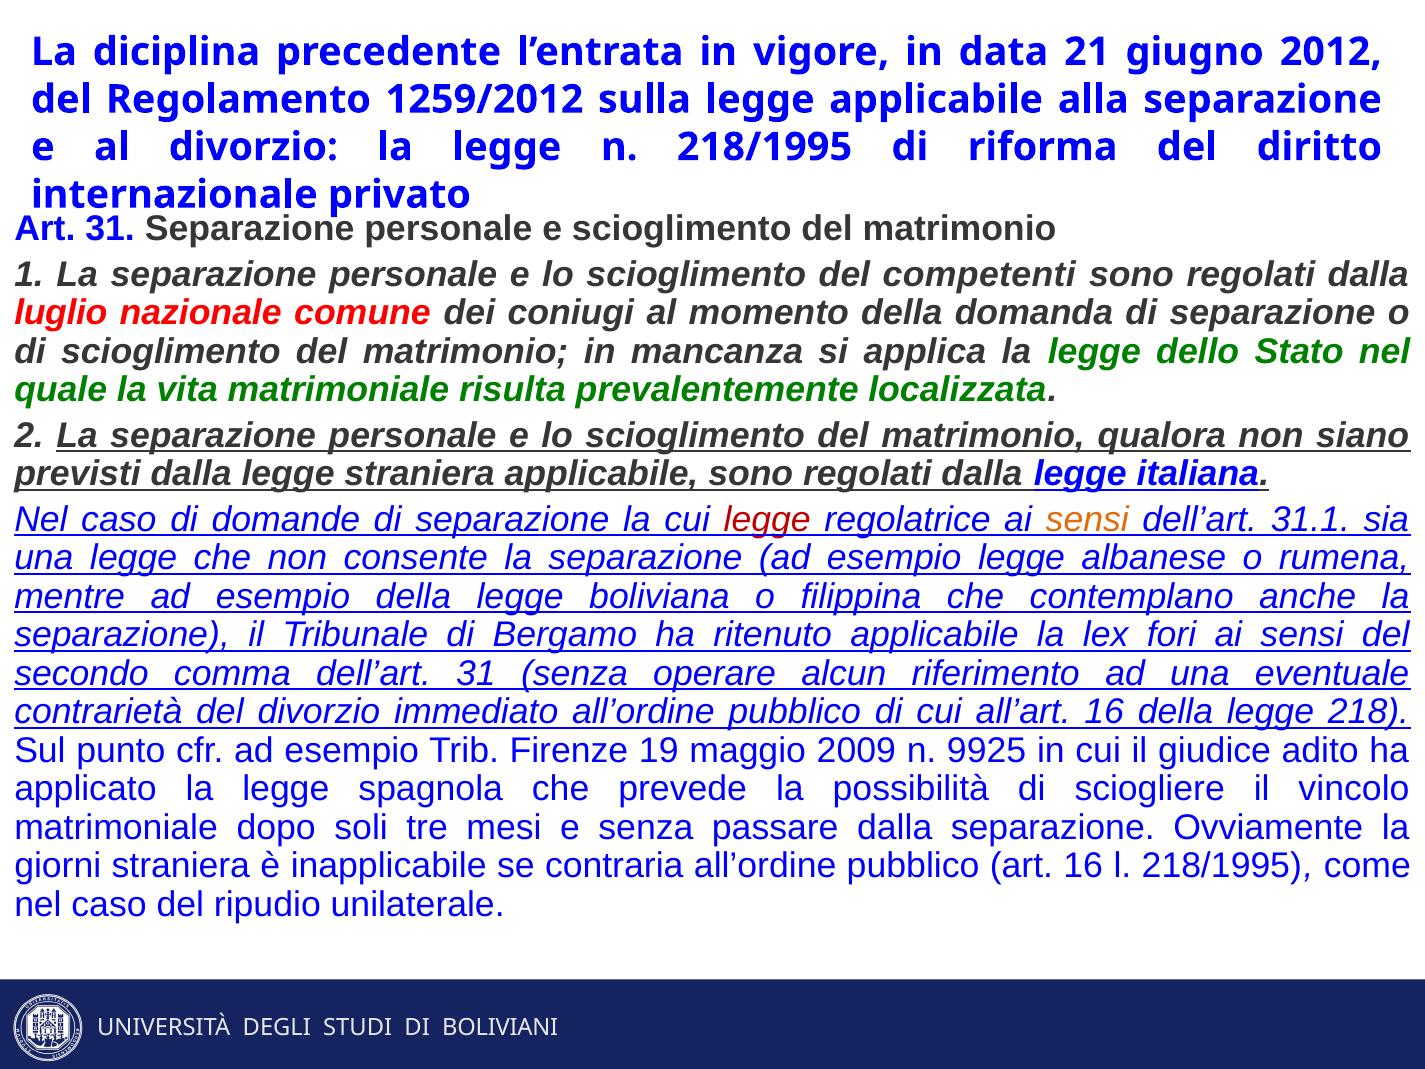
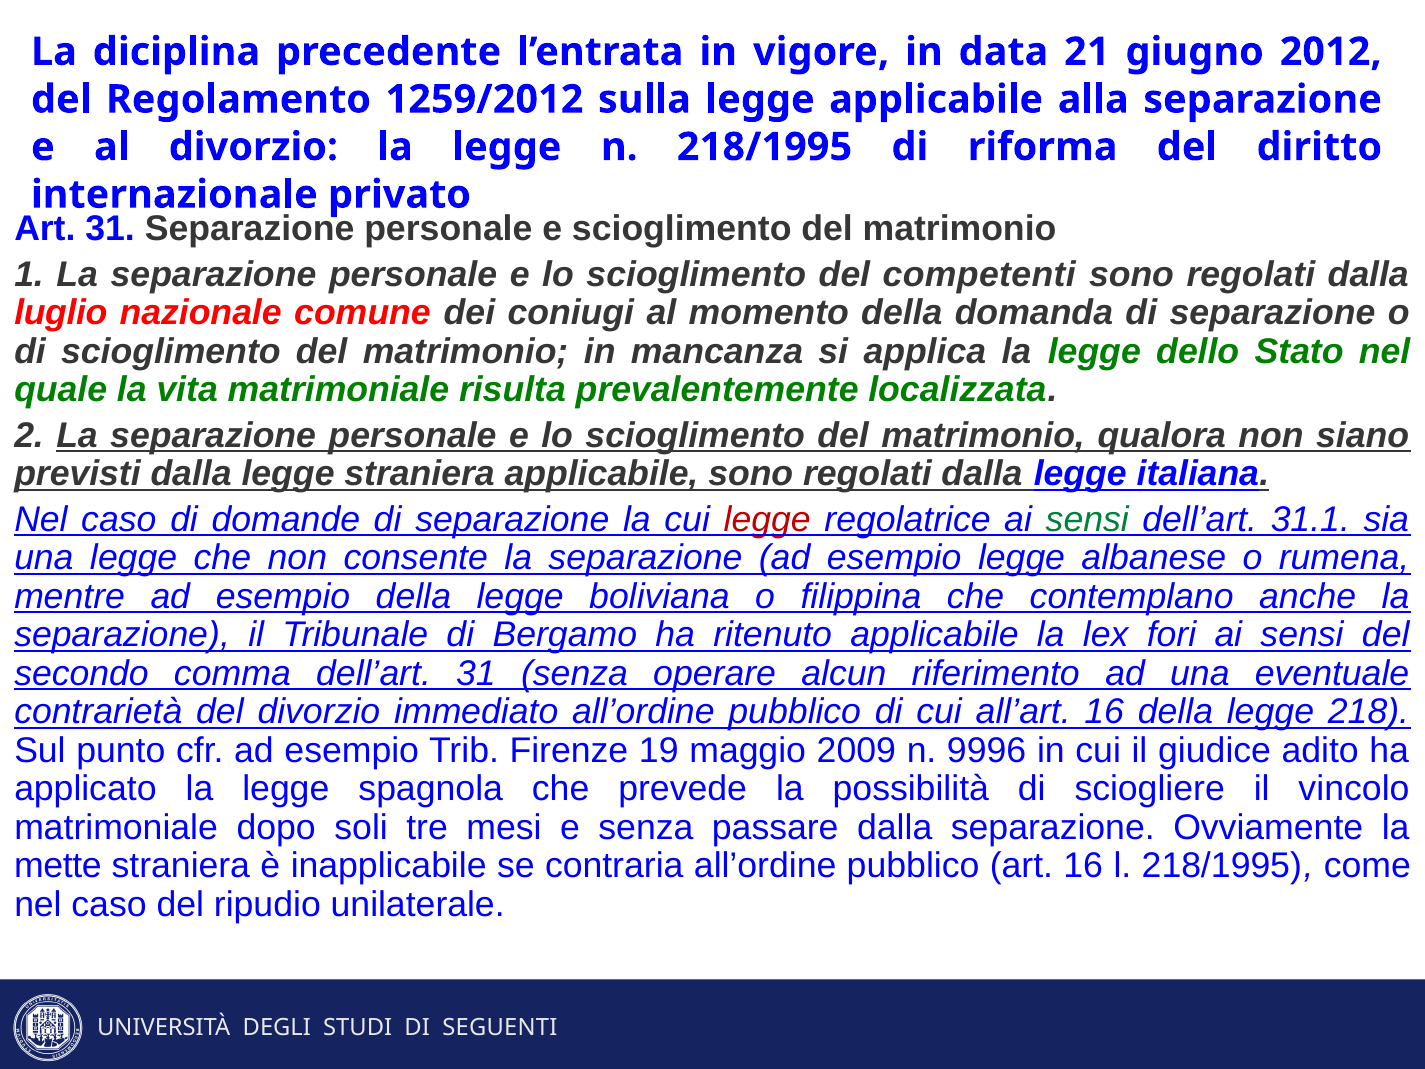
sensi at (1087, 519) colour: orange -> green
9925: 9925 -> 9996
giorni: giorni -> mette
BOLIVIANI: BOLIVIANI -> SEGUENTI
